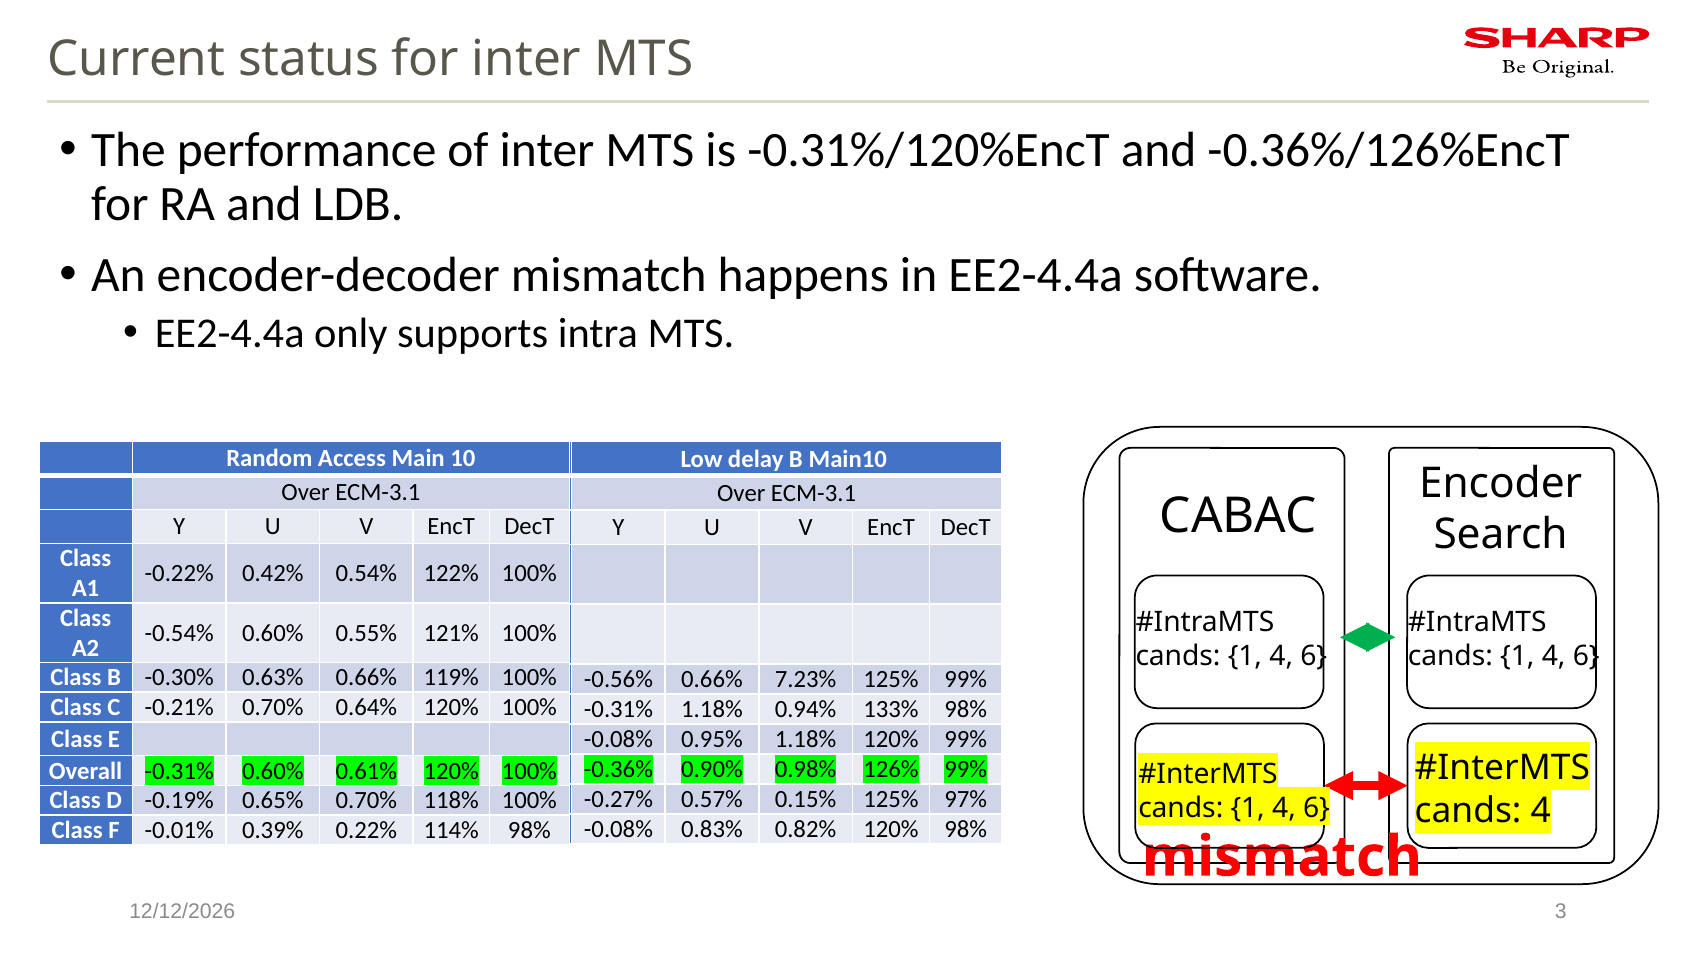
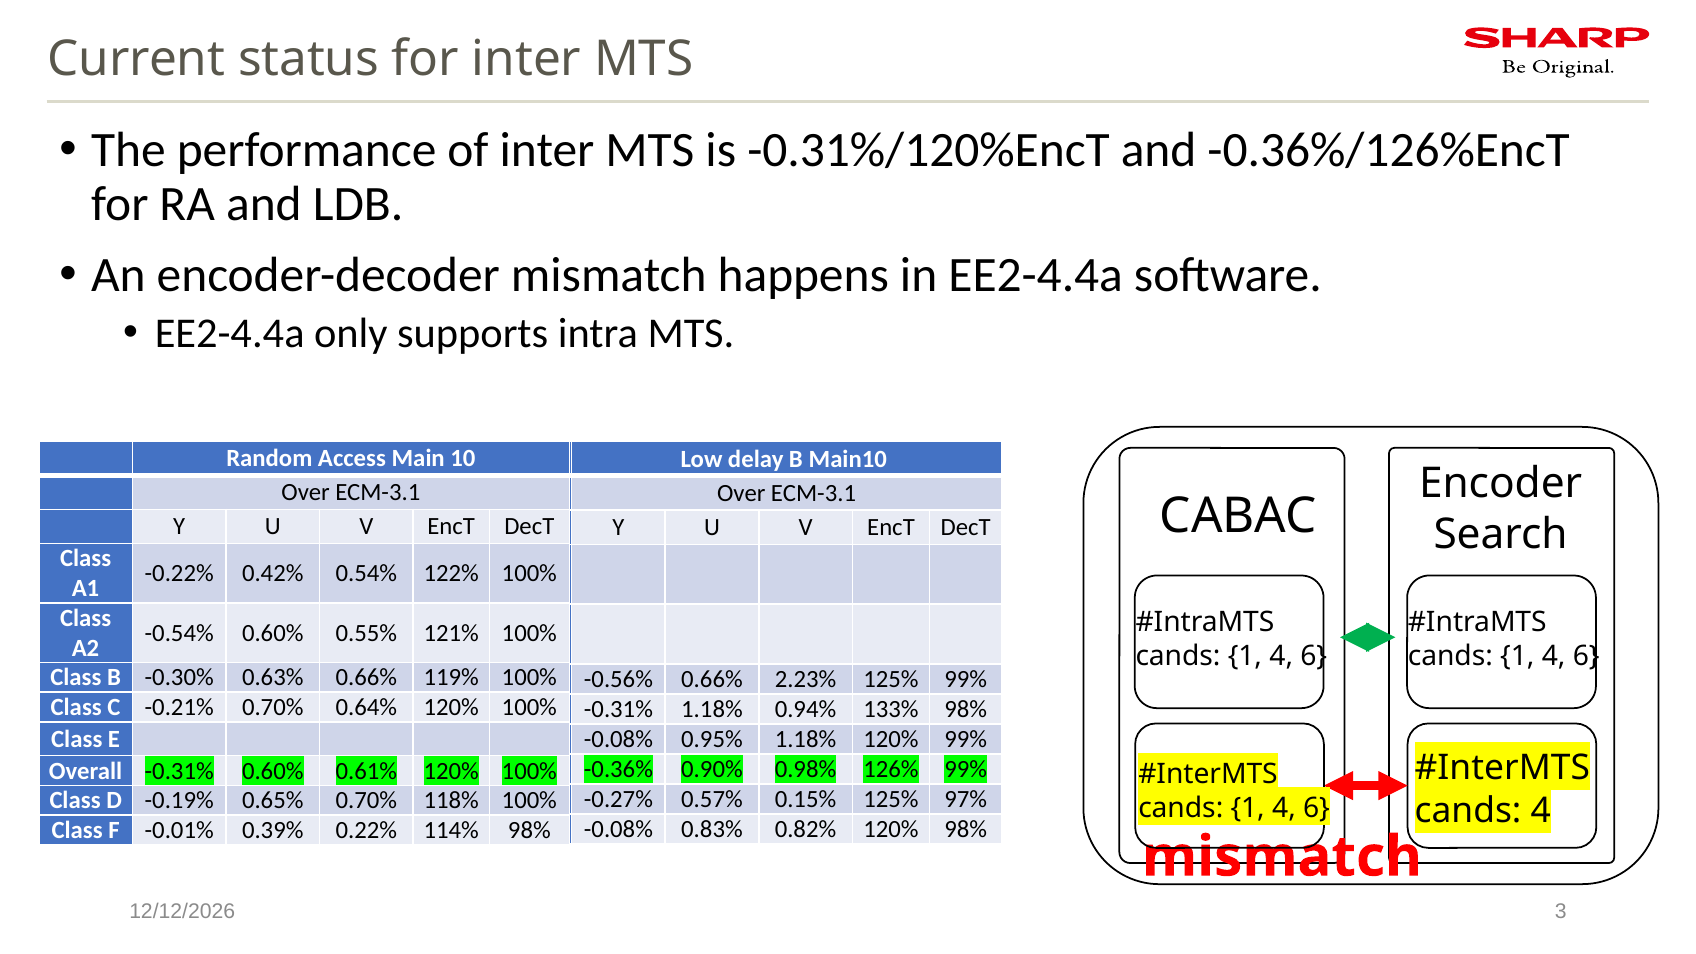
7.23%: 7.23% -> 2.23%
